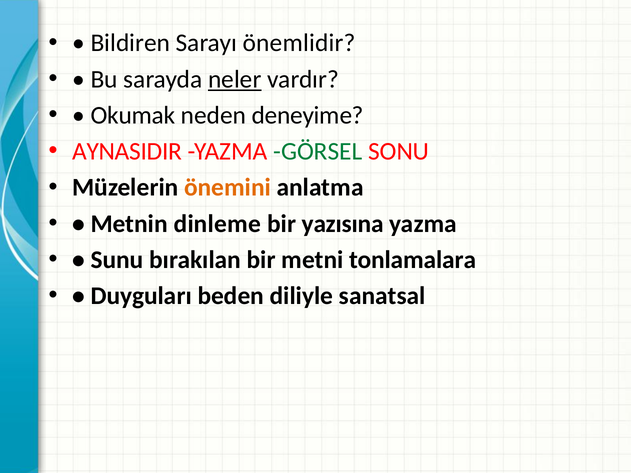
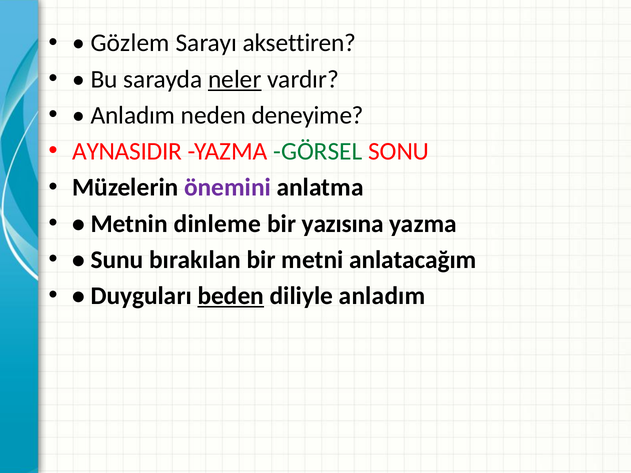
Bildiren: Bildiren -> Gözlem
önemlidir: önemlidir -> aksettiren
Okumak at (133, 115): Okumak -> Anladım
önemini colour: orange -> purple
tonlamalara: tonlamalara -> anlatacağım
beden underline: none -> present
diliyle sanatsal: sanatsal -> anladım
